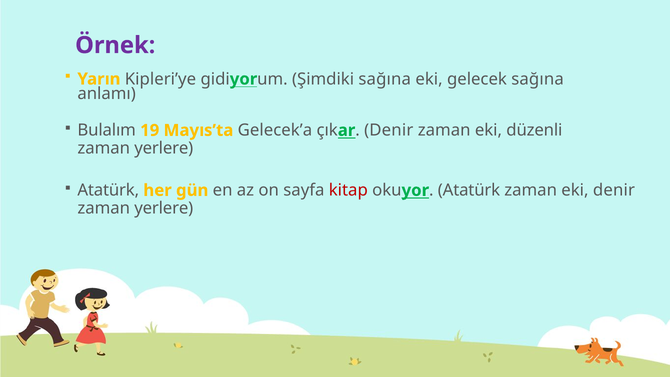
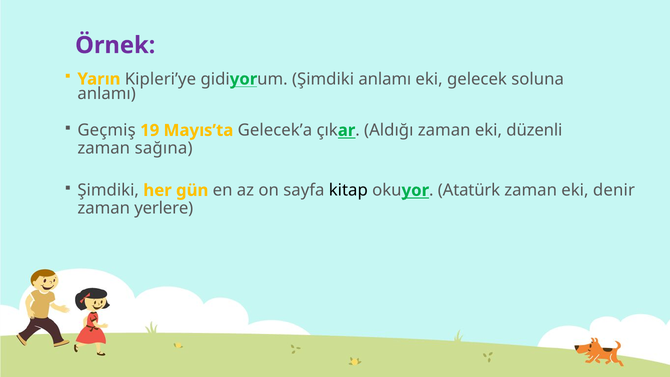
Şimdiki sağına: sağına -> anlamı
gelecek sağına: sağına -> soluna
Bulalım: Bulalım -> Geçmiş
Denir at (389, 130): Denir -> Aldığı
yerlere at (164, 148): yerlere -> sağına
Atatürk at (108, 190): Atatürk -> Şimdiki
kitap colour: red -> black
